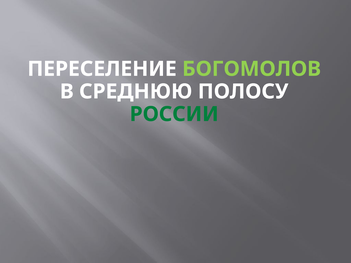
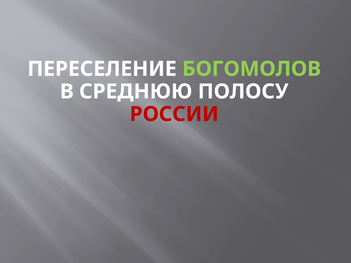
РОССИИ colour: green -> red
